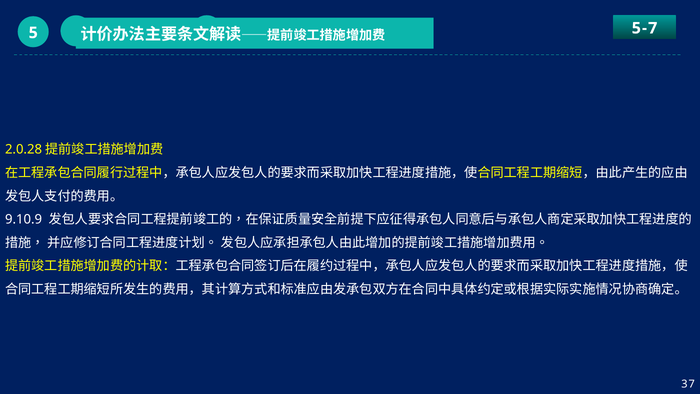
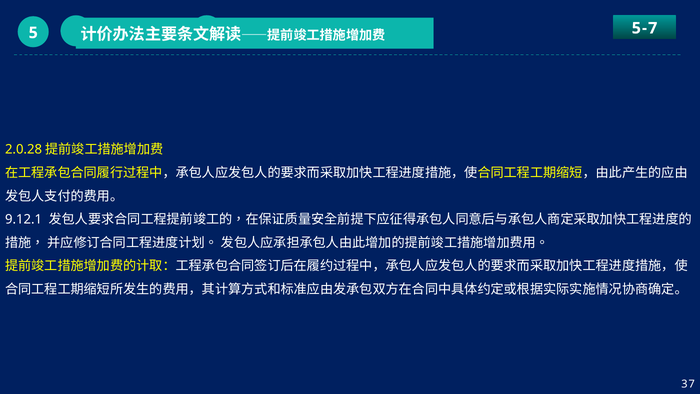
9.10.9: 9.10.9 -> 9.12.1
